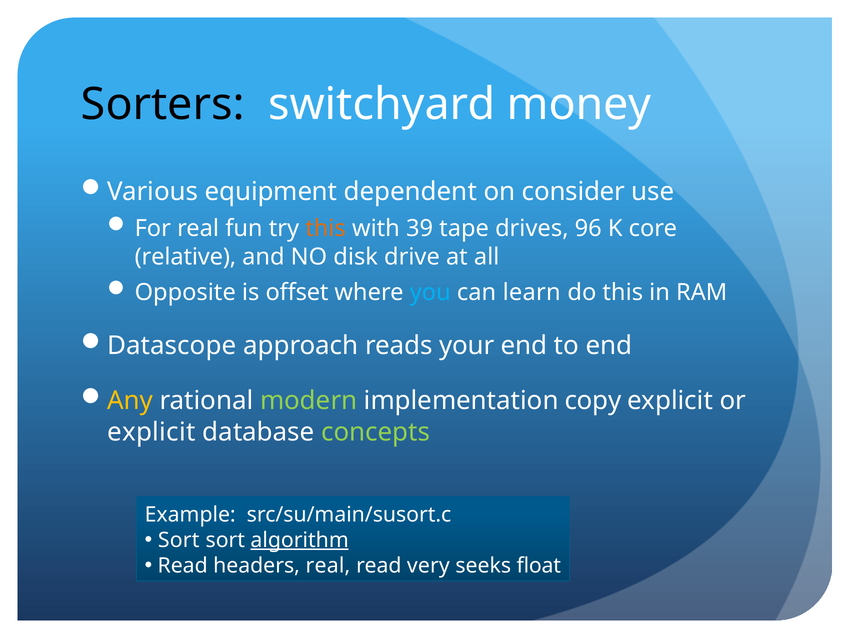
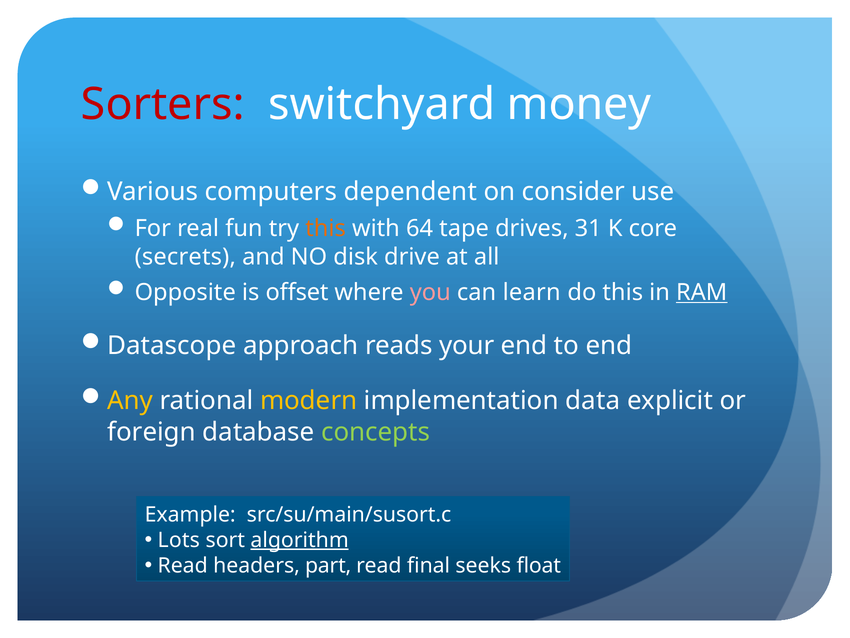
Sorters colour: black -> red
equipment: equipment -> computers
39: 39 -> 64
96: 96 -> 31
relative: relative -> secrets
you colour: light blue -> pink
RAM underline: none -> present
modern colour: light green -> yellow
copy: copy -> data
explicit at (151, 432): explicit -> foreign
Sort at (179, 540): Sort -> Lots
headers real: real -> part
very: very -> final
